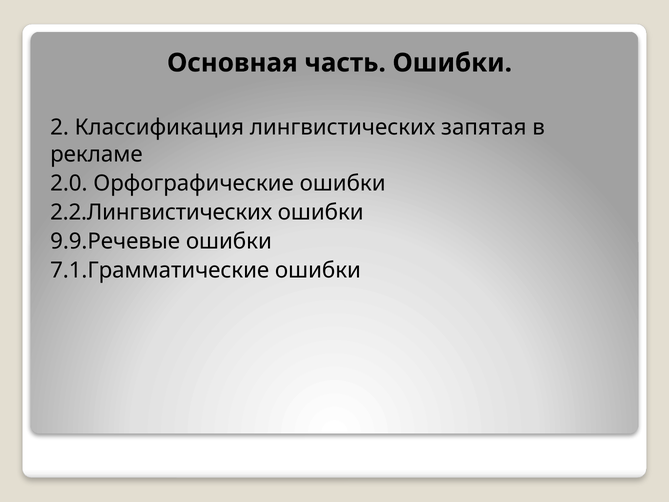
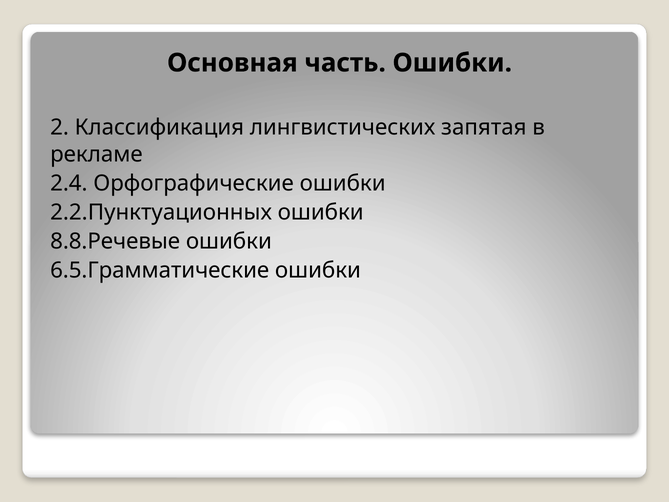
2.0: 2.0 -> 2.4
2.2.Лингвистических: 2.2.Лингвистических -> 2.2.Пунктуационных
9.9.Речевые: 9.9.Речевые -> 8.8.Речевые
7.1.Грамматические: 7.1.Грамматические -> 6.5.Грамматические
